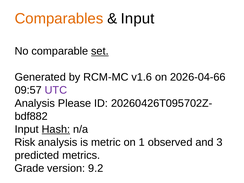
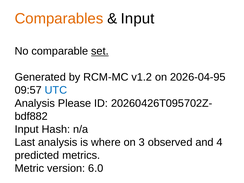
v1.6: v1.6 -> v1.2
2026-04-66: 2026-04-66 -> 2026-04-95
UTC colour: purple -> blue
Hash underline: present -> none
Risk: Risk -> Last
metric: metric -> where
1: 1 -> 3
3: 3 -> 4
Grade: Grade -> Metric
9.2: 9.2 -> 6.0
